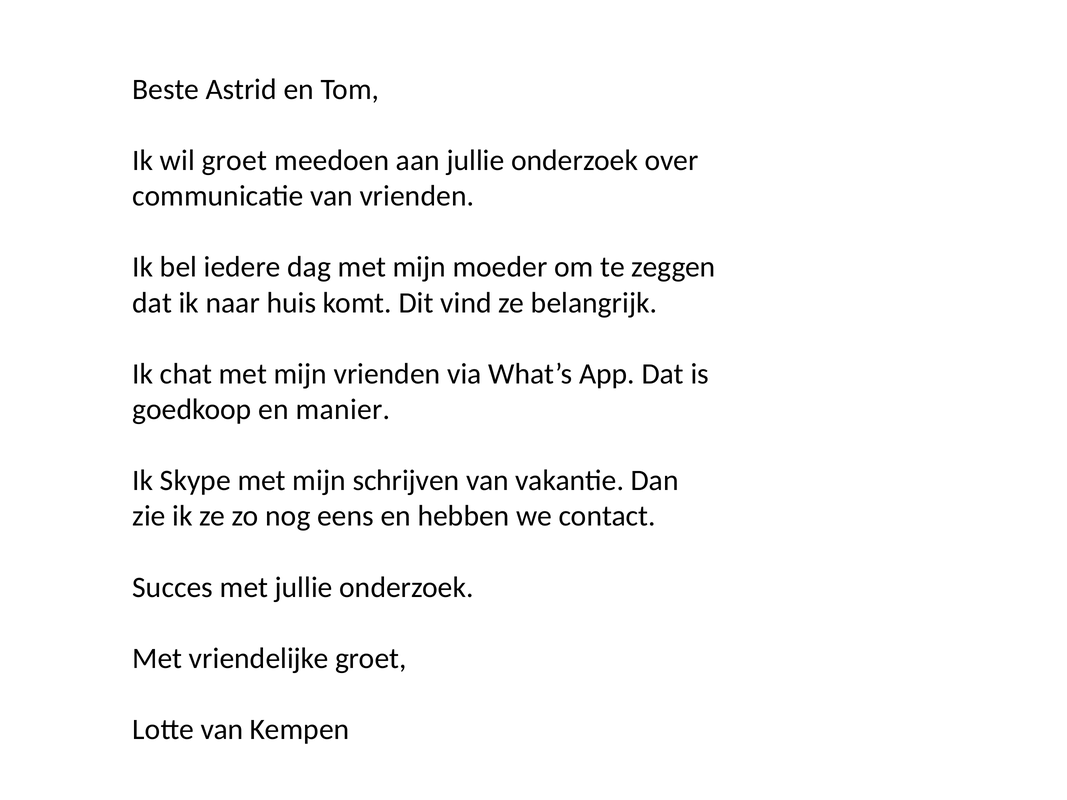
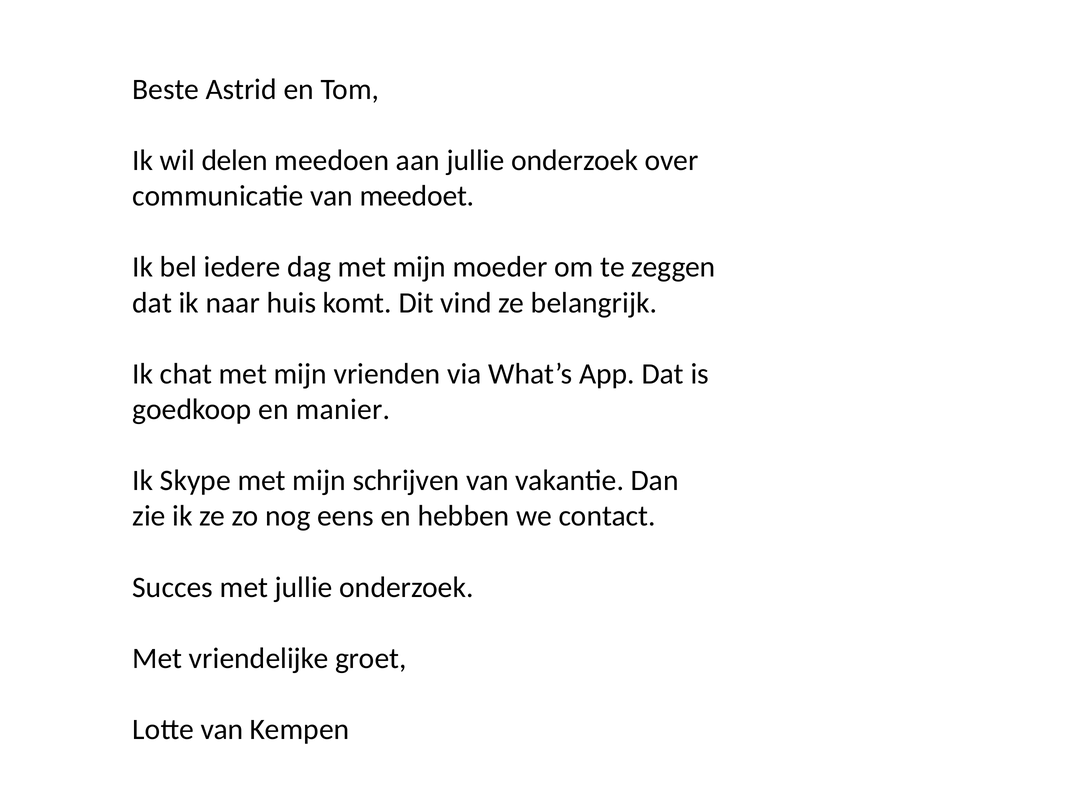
wil groet: groet -> delen
van vrienden: vrienden -> meedoet
